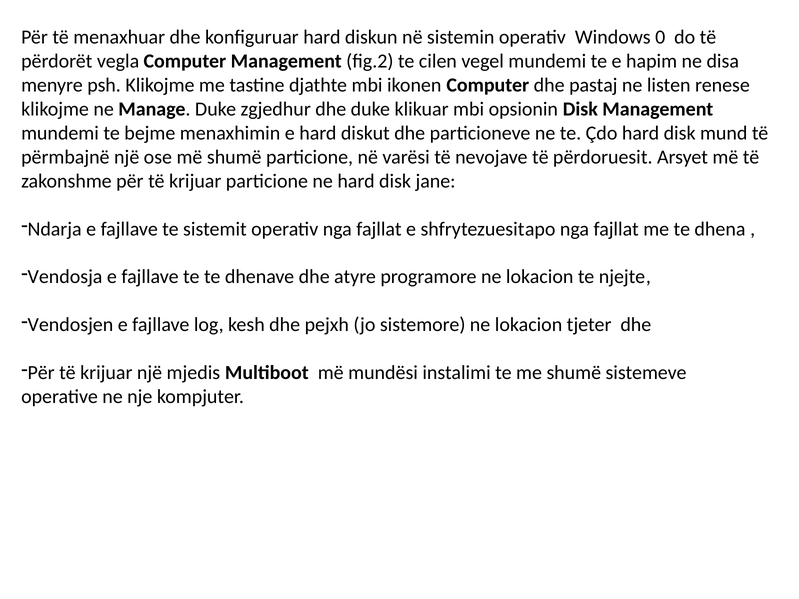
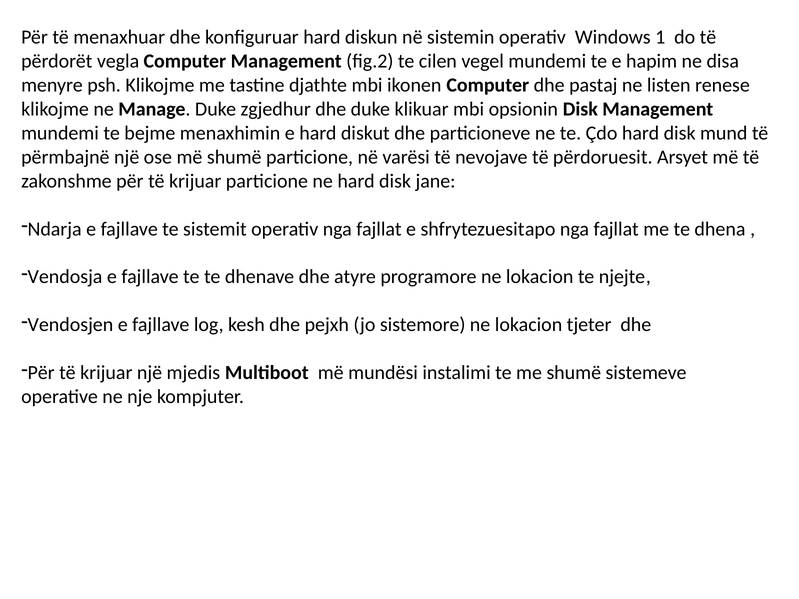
0: 0 -> 1
